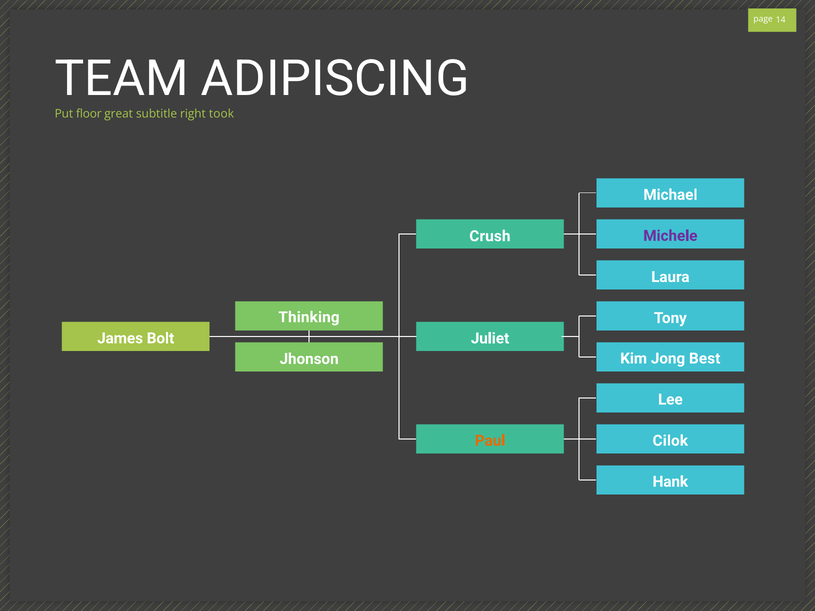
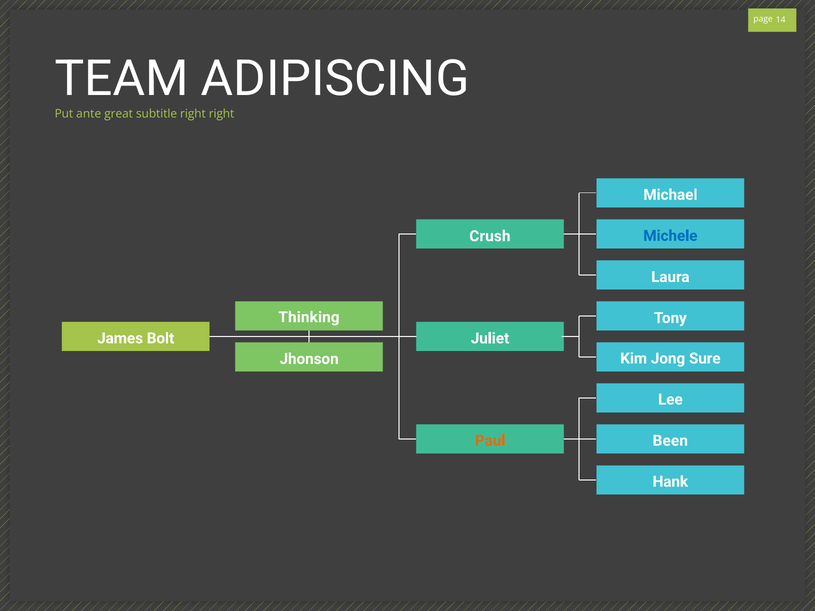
floor: floor -> ante
right took: took -> right
Michele colour: purple -> blue
Best: Best -> Sure
Cilok: Cilok -> Been
